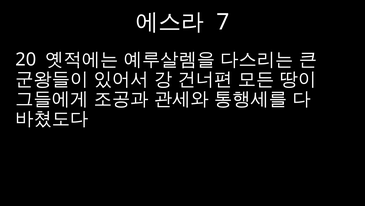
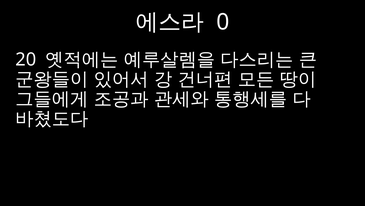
7: 7 -> 0
